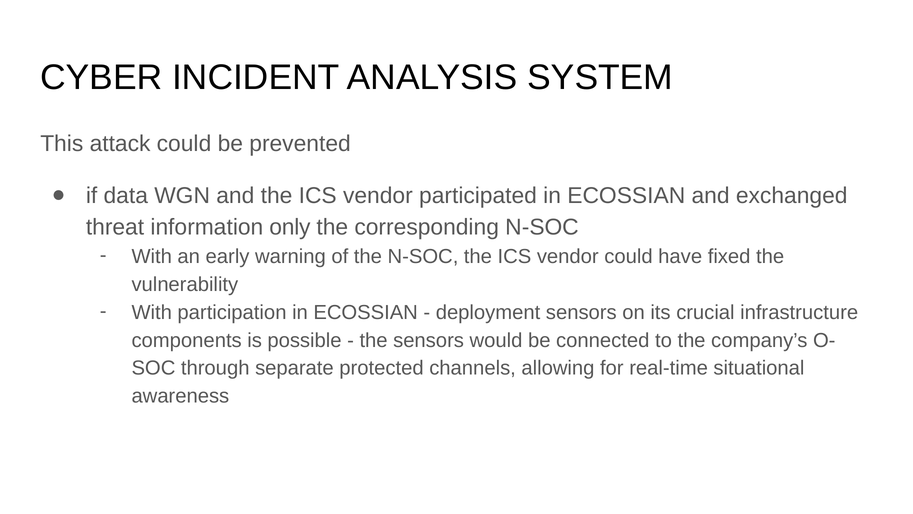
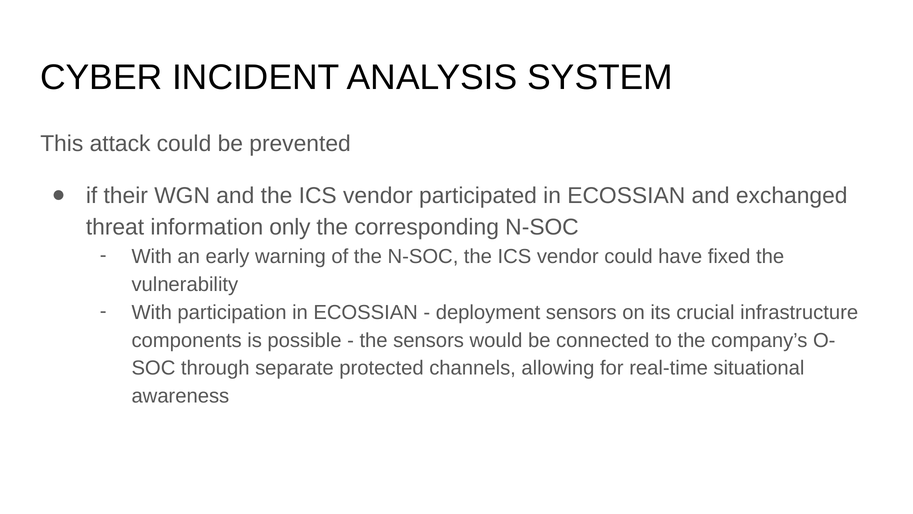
data: data -> their
